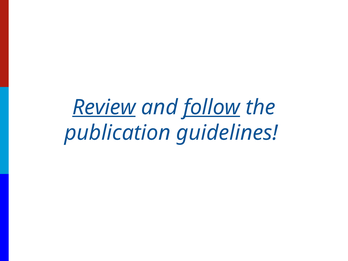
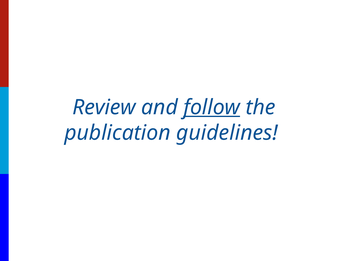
Review underline: present -> none
